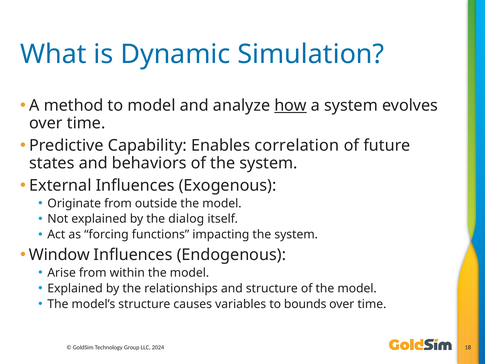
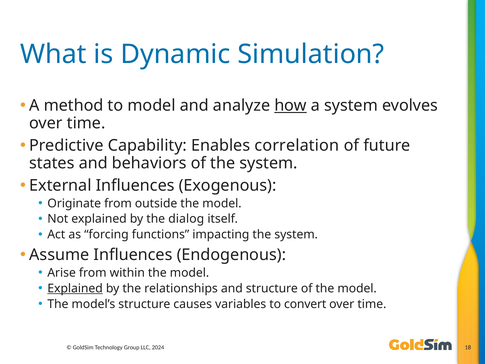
Window: Window -> Assume
Explained at (75, 288) underline: none -> present
bounds: bounds -> convert
